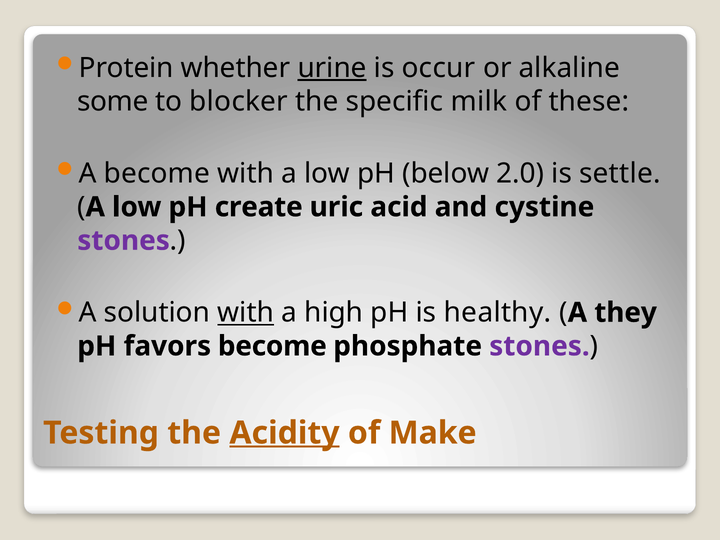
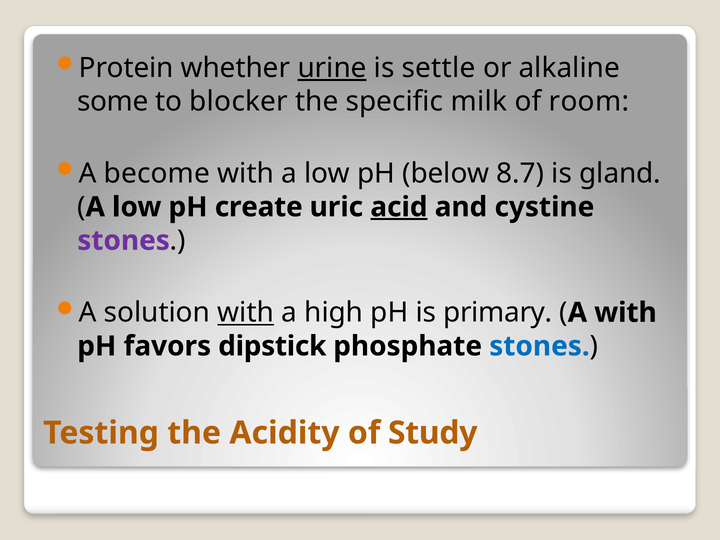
occur: occur -> settle
these: these -> room
2.0: 2.0 -> 8.7
settle: settle -> gland
acid underline: none -> present
healthy: healthy -> primary
A they: they -> with
favors become: become -> dipstick
stones at (539, 346) colour: purple -> blue
Acidity underline: present -> none
Make: Make -> Study
